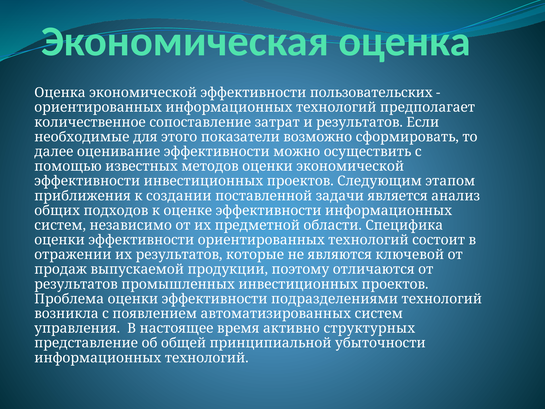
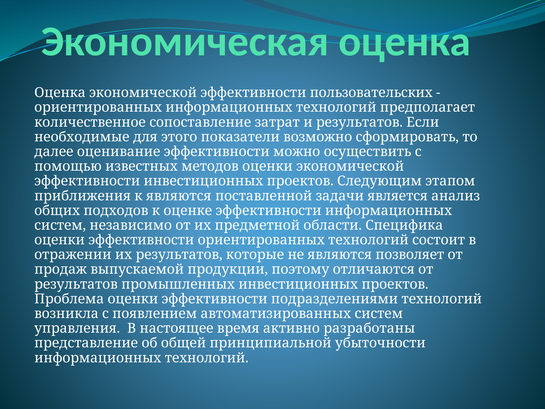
к создании: создании -> являются
ключевой: ключевой -> позволяет
структурных: структурных -> разработаны
